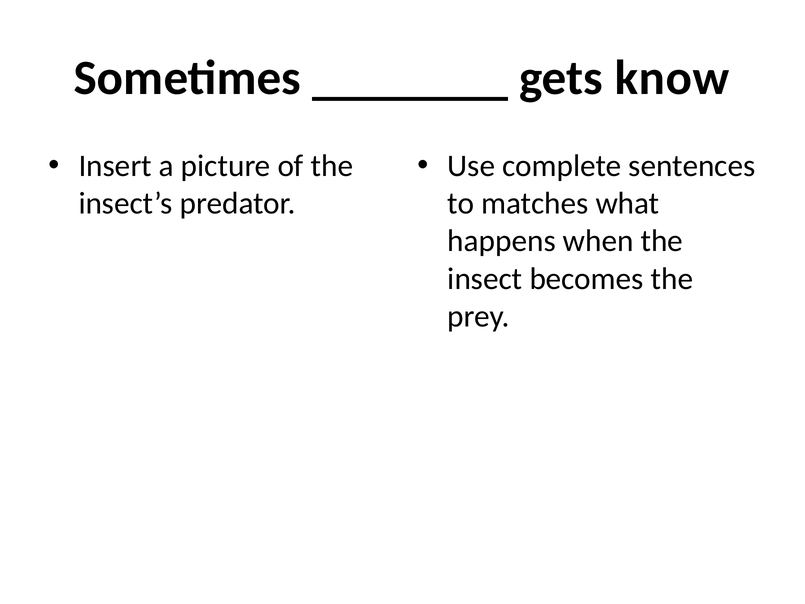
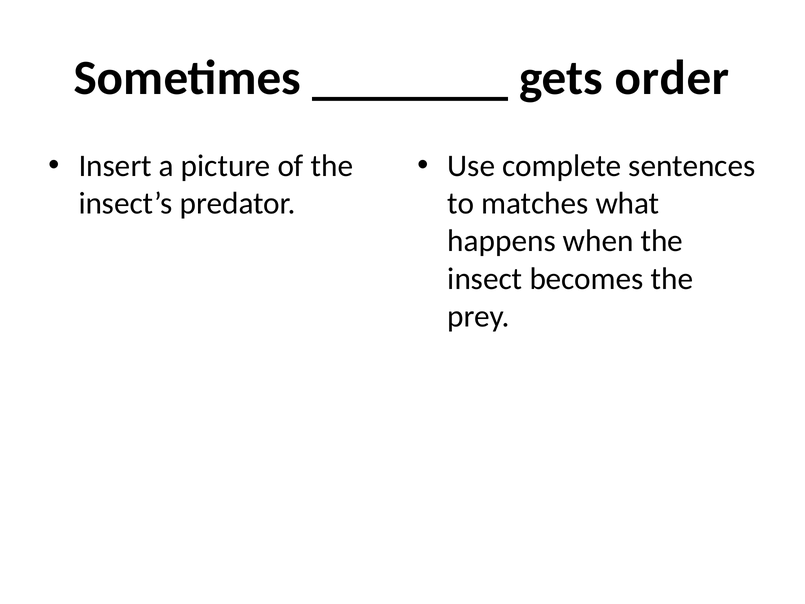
know: know -> order
